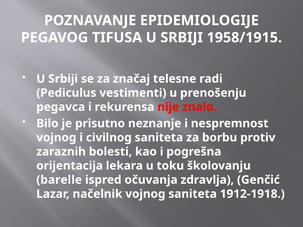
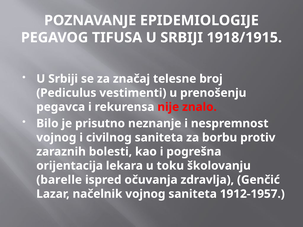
1958/1915: 1958/1915 -> 1918/1915
radi: radi -> broj
1912-1918: 1912-1918 -> 1912-1957
